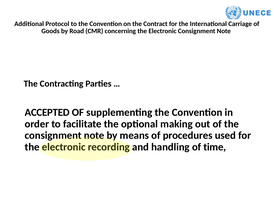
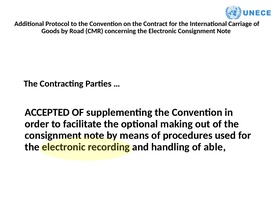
time: time -> able
